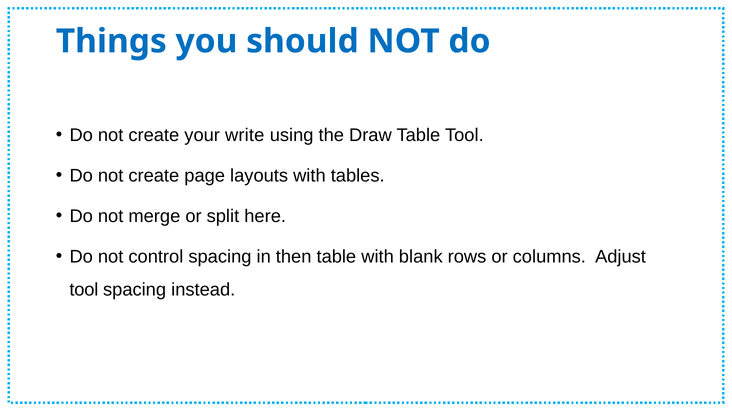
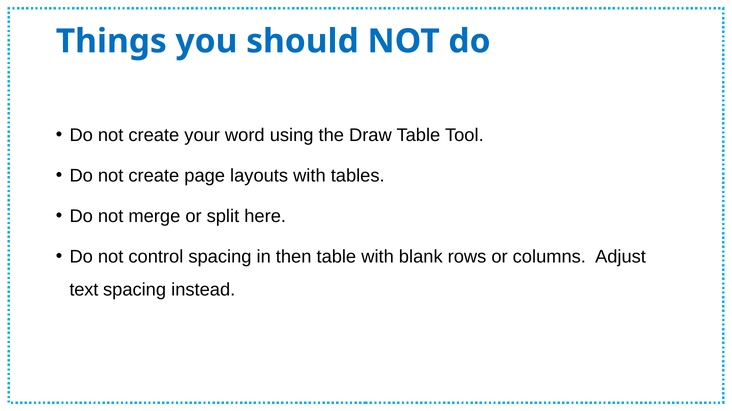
write: write -> word
tool at (84, 290): tool -> text
